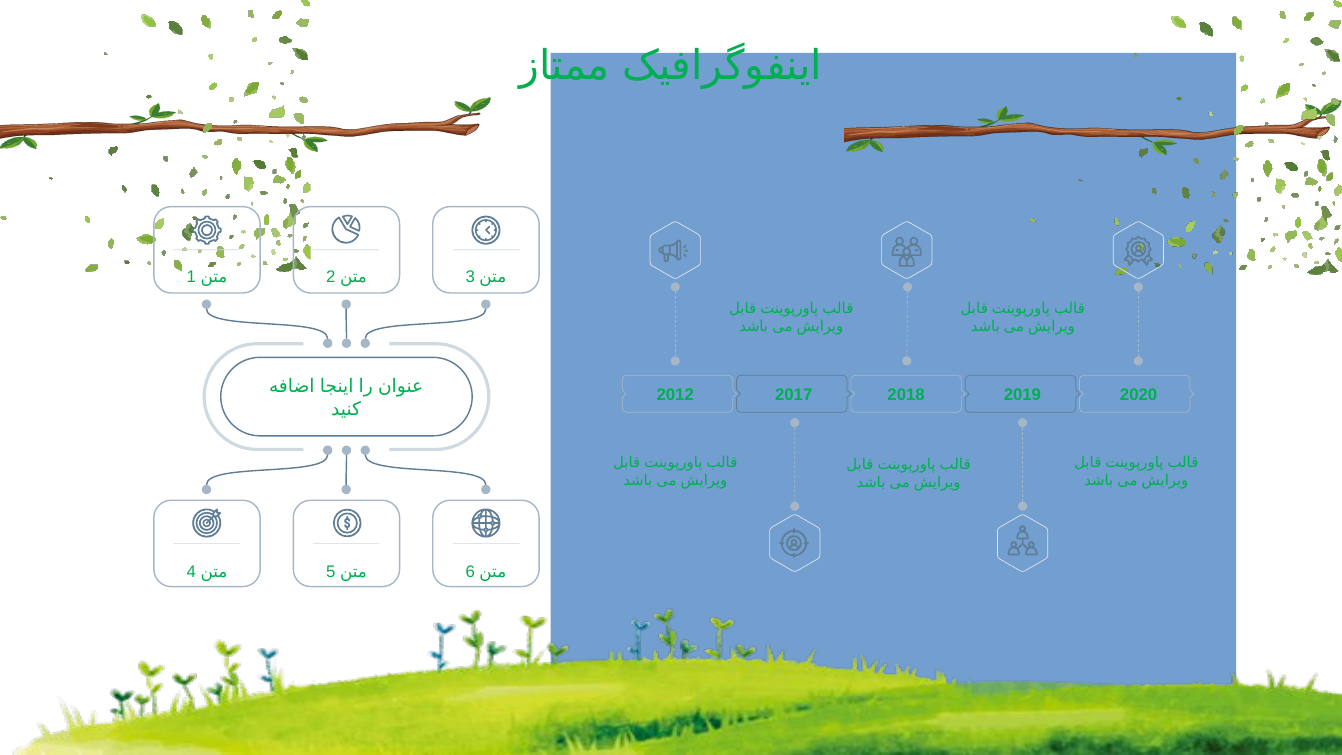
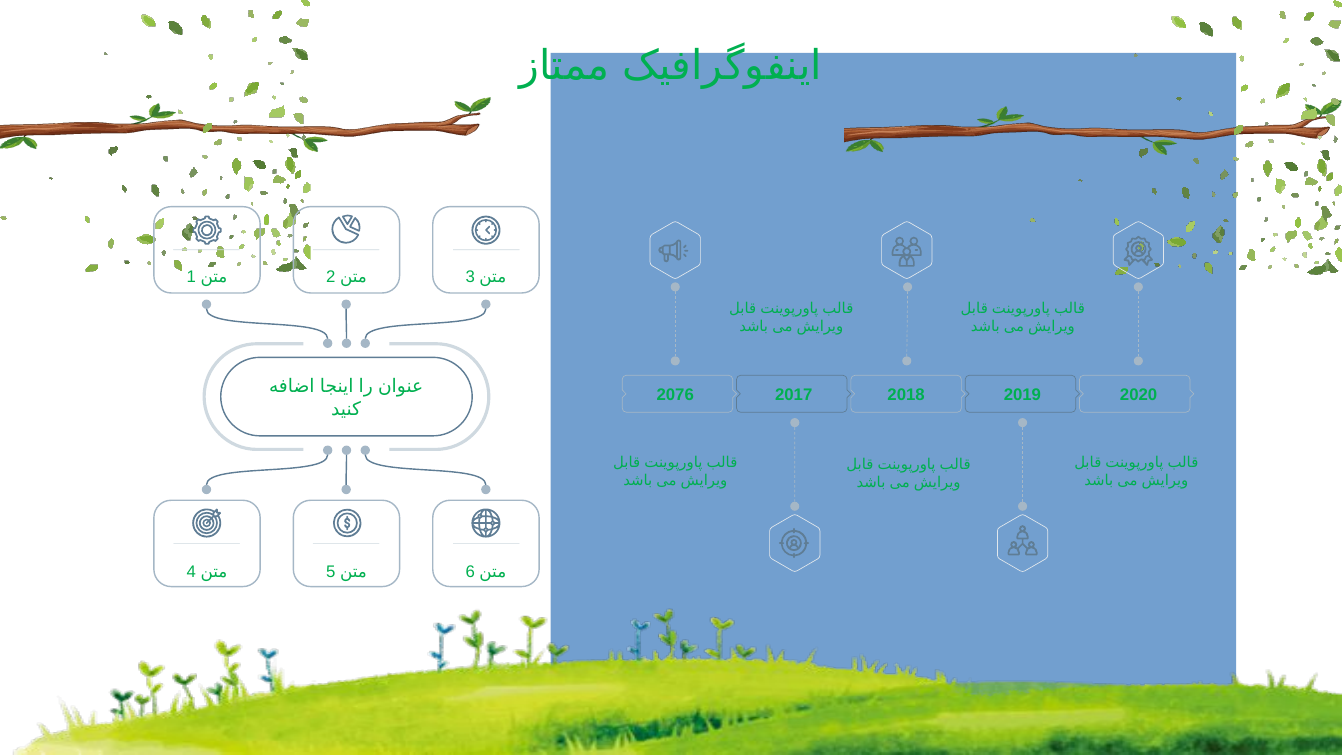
2012: 2012 -> 2076
